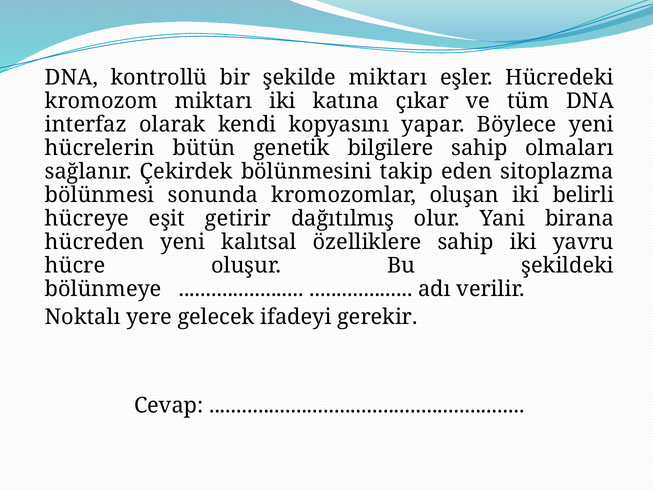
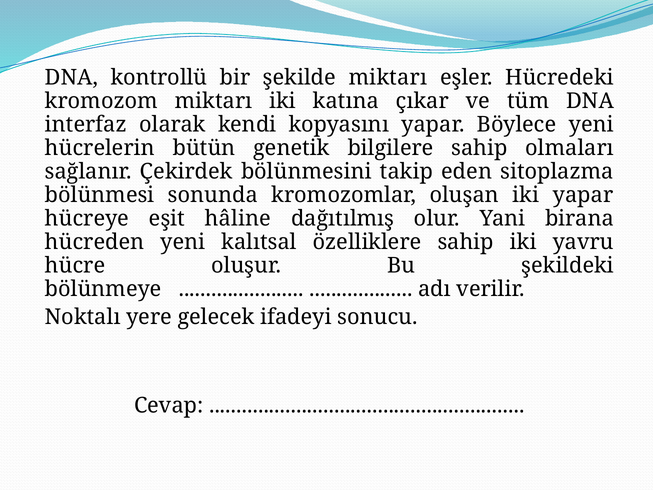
iki belirli: belirli -> yapar
getirir: getirir -> hâline
gerekir: gerekir -> sonucu
